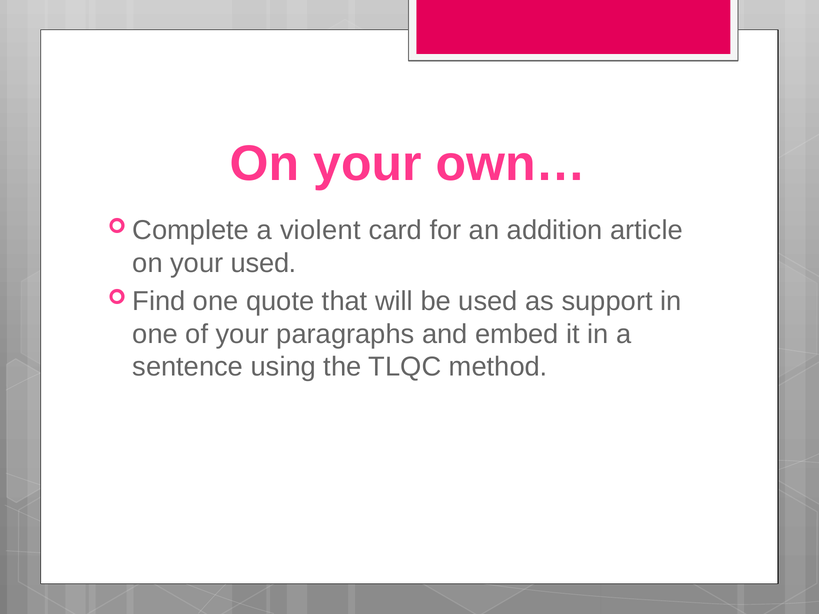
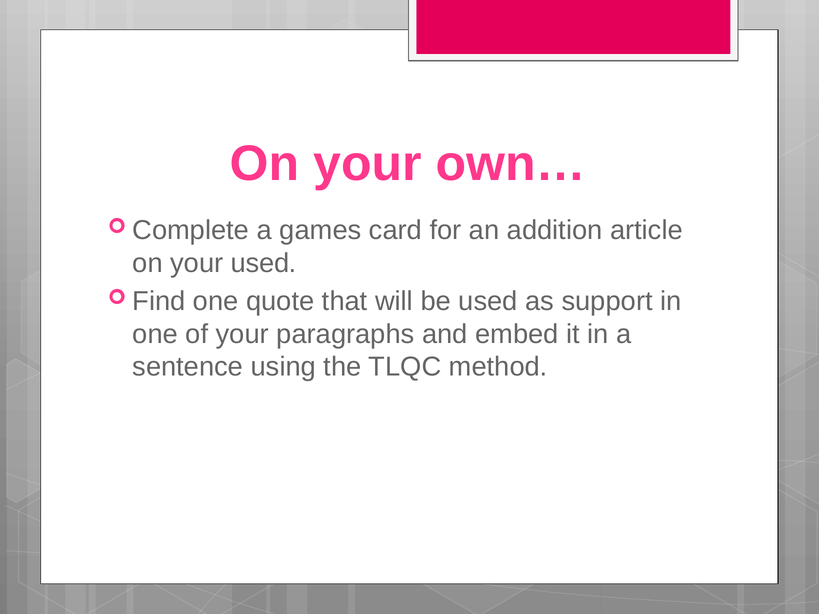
violent: violent -> games
